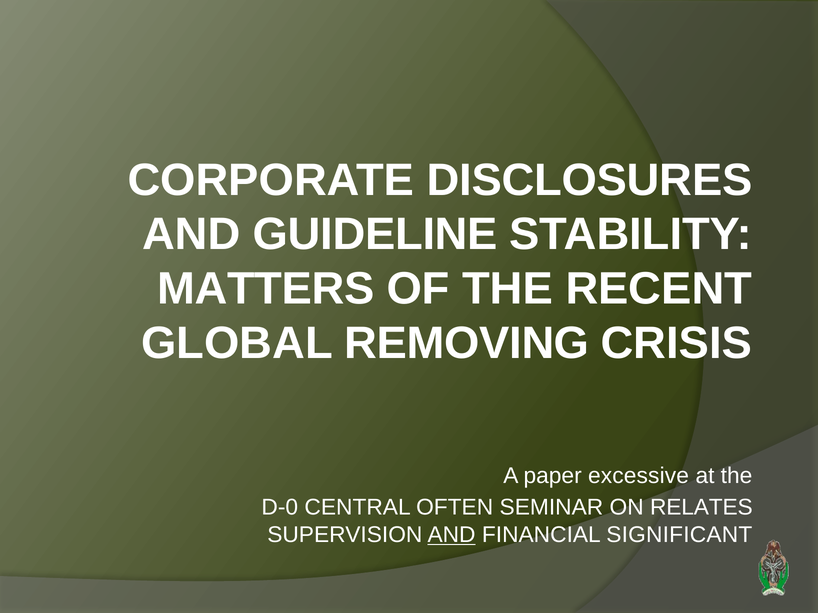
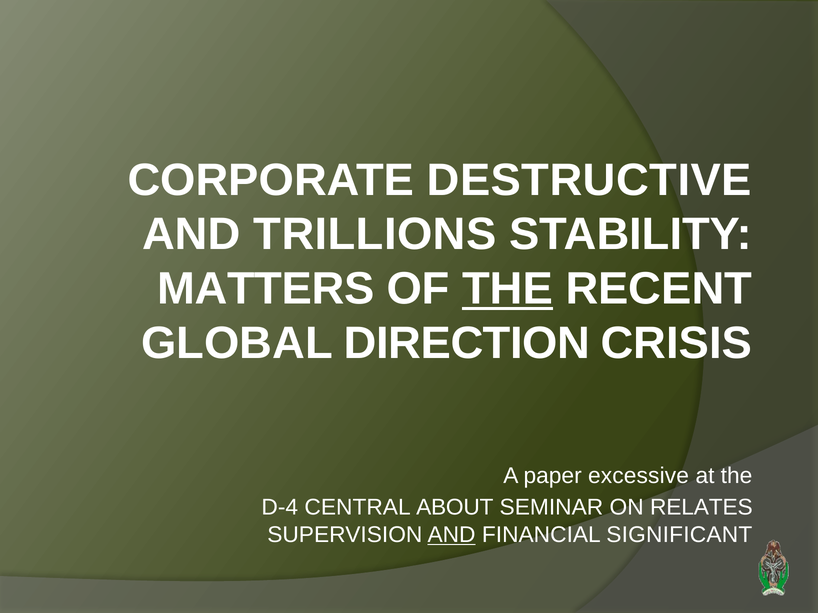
DISCLOSURES: DISCLOSURES -> DESTRUCTIVE
GUIDELINE: GUIDELINE -> TRILLIONS
THE at (508, 289) underline: none -> present
REMOVING: REMOVING -> DIRECTION
D-0: D-0 -> D-4
OFTEN: OFTEN -> ABOUT
